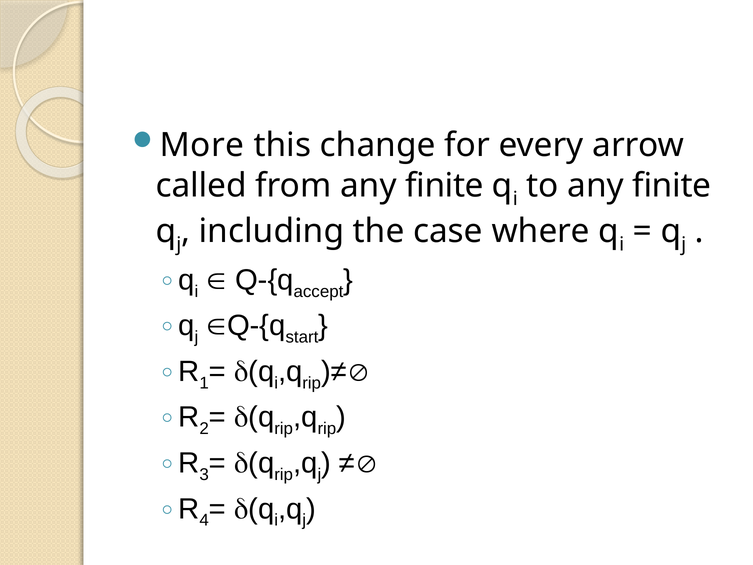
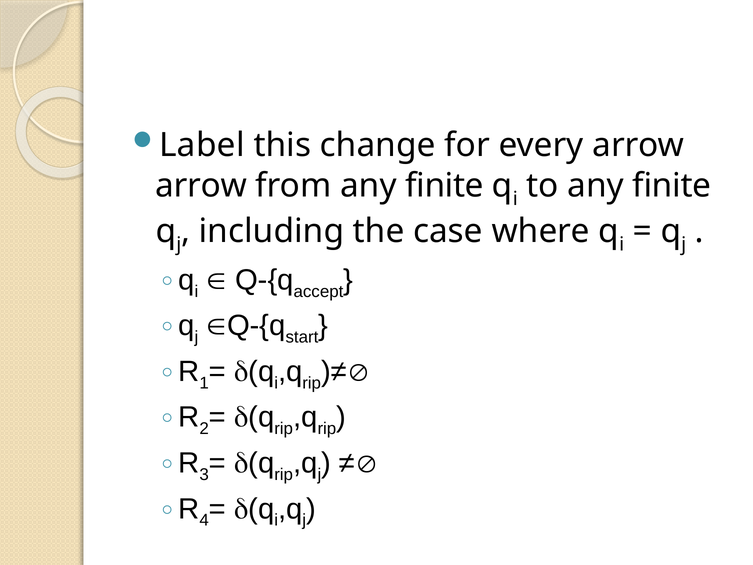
More: More -> Label
called at (201, 186): called -> arrow
